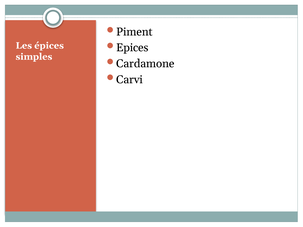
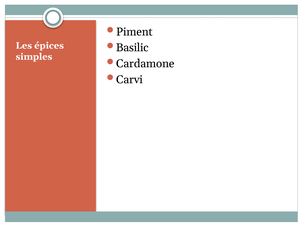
Epices: Epices -> Basilic
